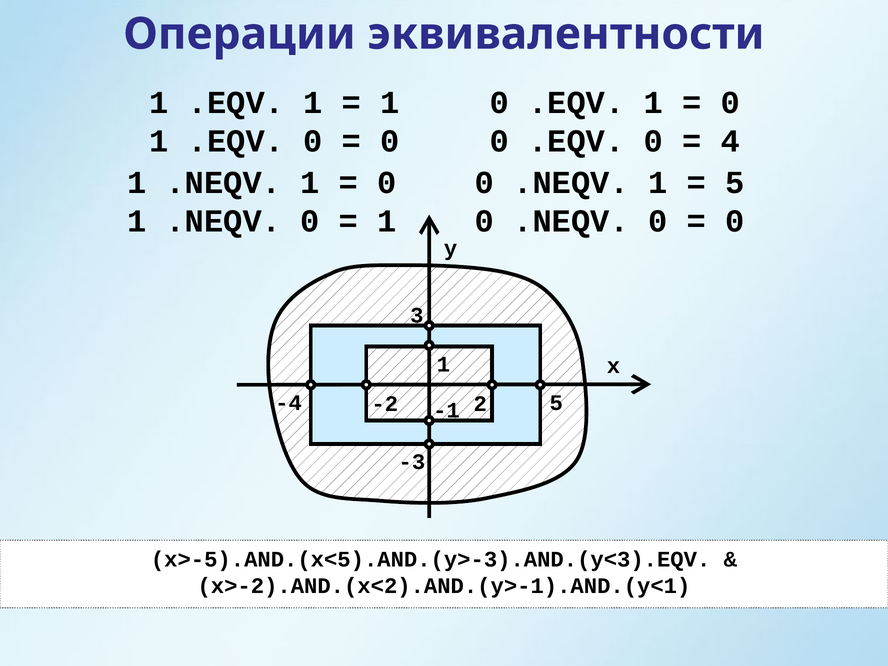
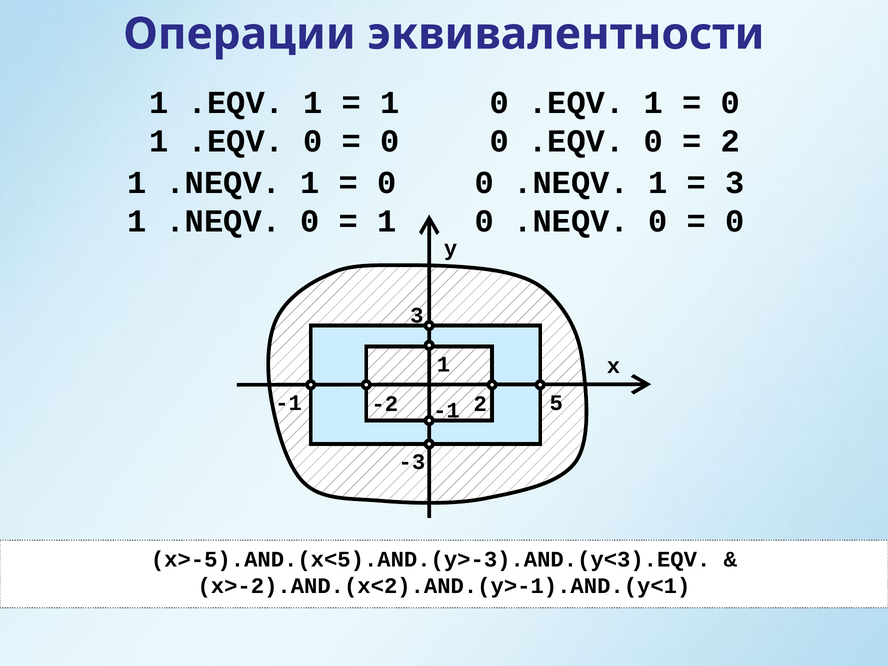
4 at (730, 141): 4 -> 2
5 at (735, 183): 5 -> 3
-4 at (289, 403): -4 -> -1
